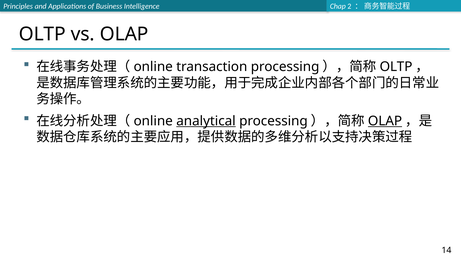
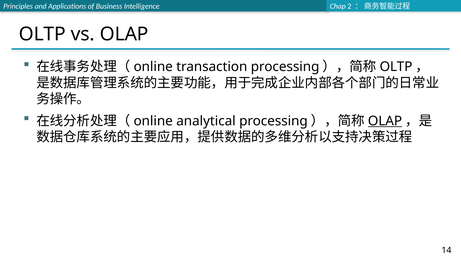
analytical underline: present -> none
